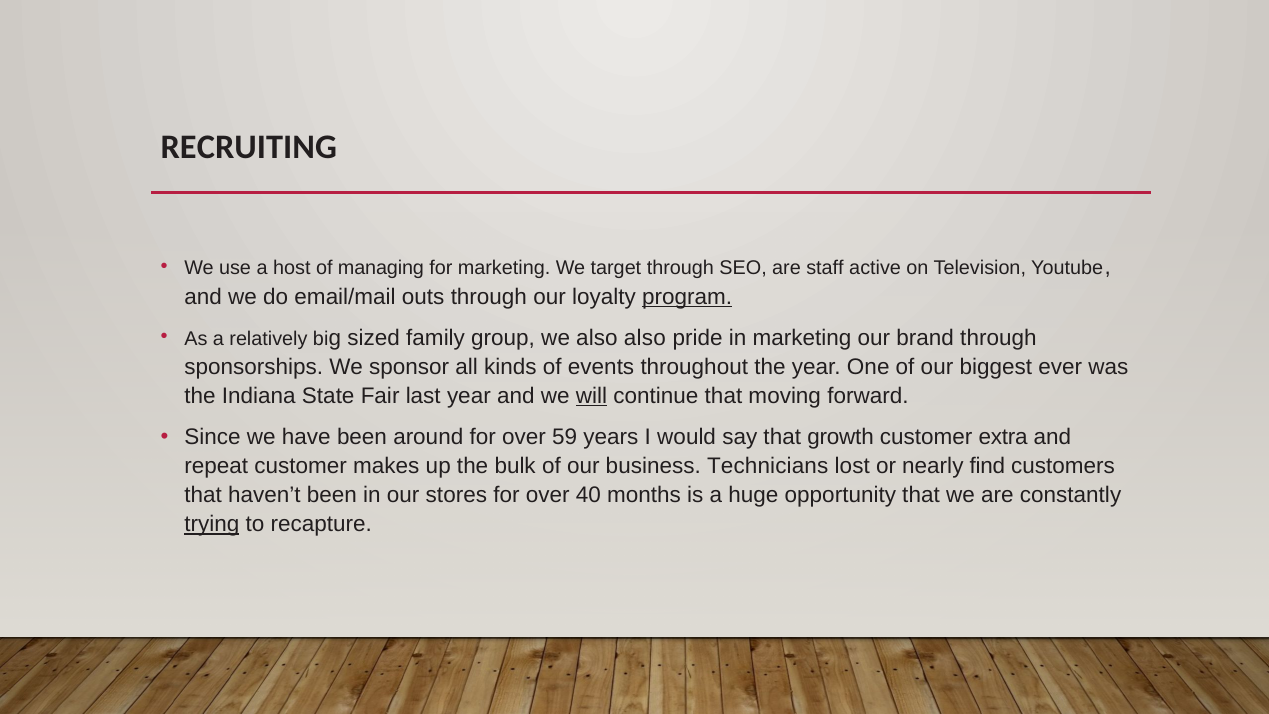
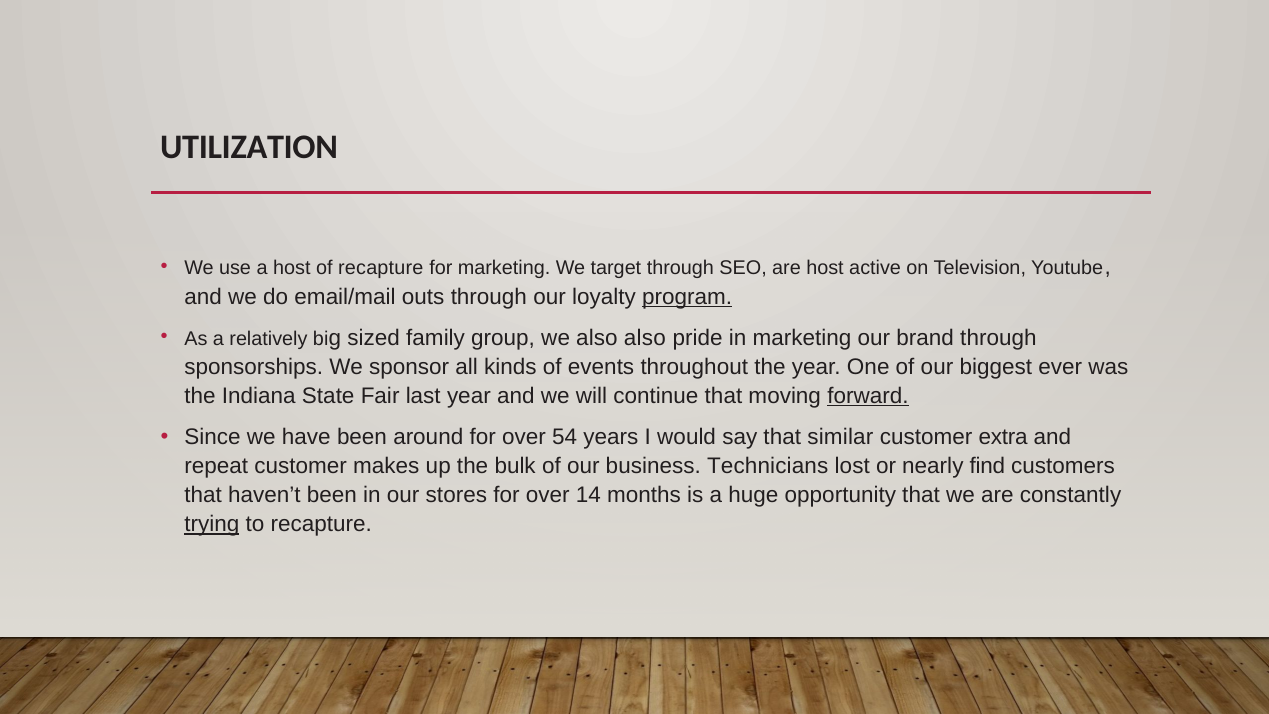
RECRUITING: RECRUITING -> UTILIZATION
of managing: managing -> recapture
are staff: staff -> host
will underline: present -> none
forward underline: none -> present
59: 59 -> 54
growth: growth -> similar
40: 40 -> 14
